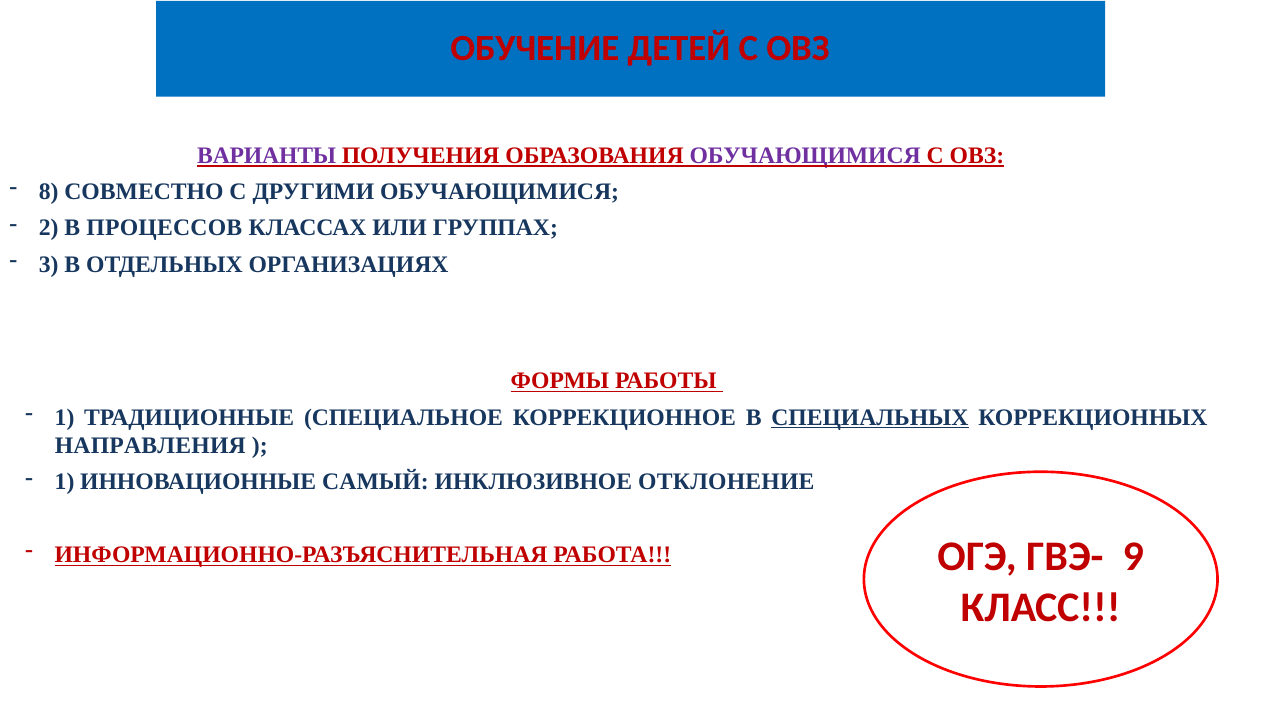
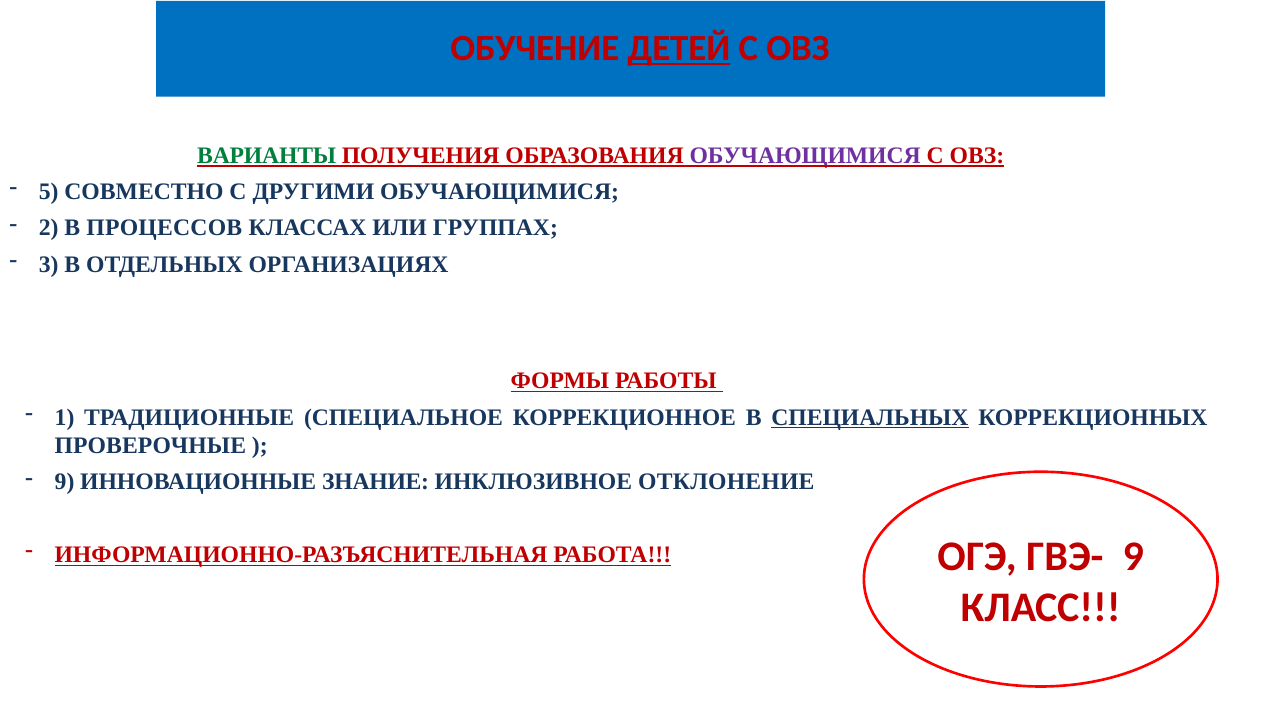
ДЕТЕЙ underline: none -> present
ВАРИАНТЫ colour: purple -> green
8: 8 -> 5
НАПРАВЛЕНИЯ: НАПРАВЛЕНИЯ -> ПРОВЕРОЧНЫЕ
1 at (65, 482): 1 -> 9
САМЫЙ: САМЫЙ -> ЗНАНИЕ
